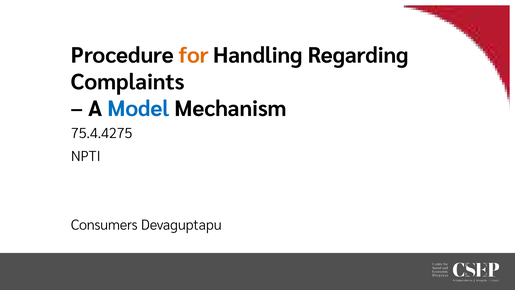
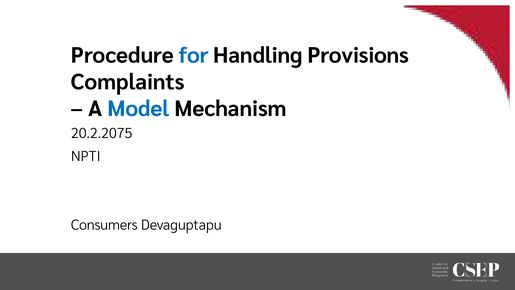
for colour: orange -> blue
Regarding: Regarding -> Provisions
75.4.4275: 75.4.4275 -> 20.2.2075
